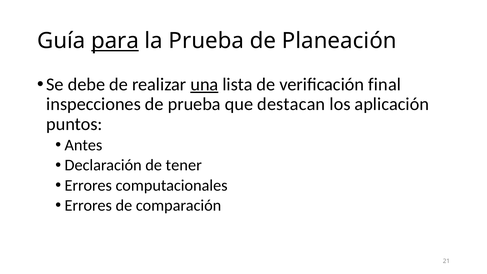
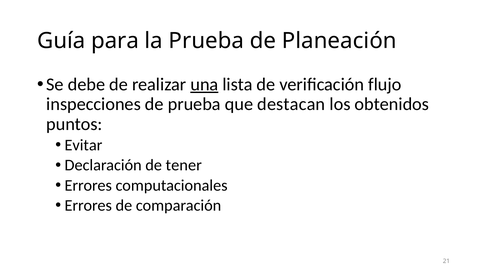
para underline: present -> none
final: final -> flujo
aplicación: aplicación -> obtenidos
Antes: Antes -> Evitar
